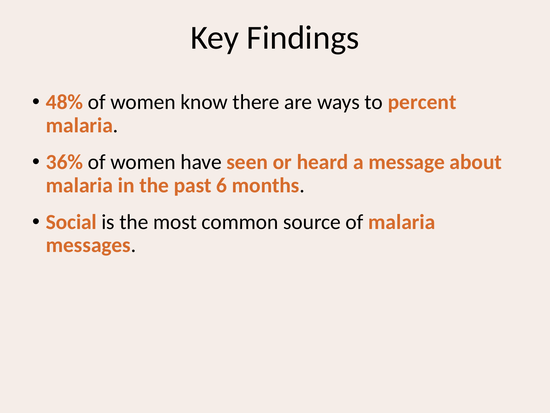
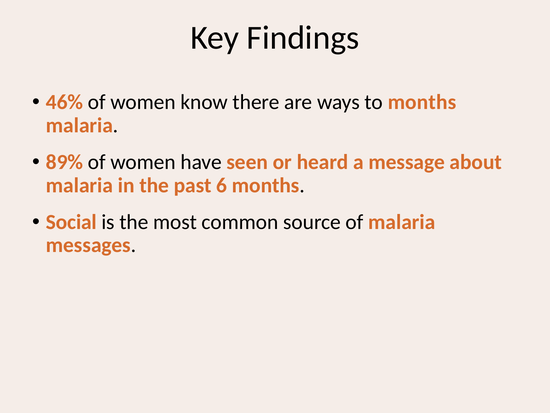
48%: 48% -> 46%
to percent: percent -> months
36%: 36% -> 89%
